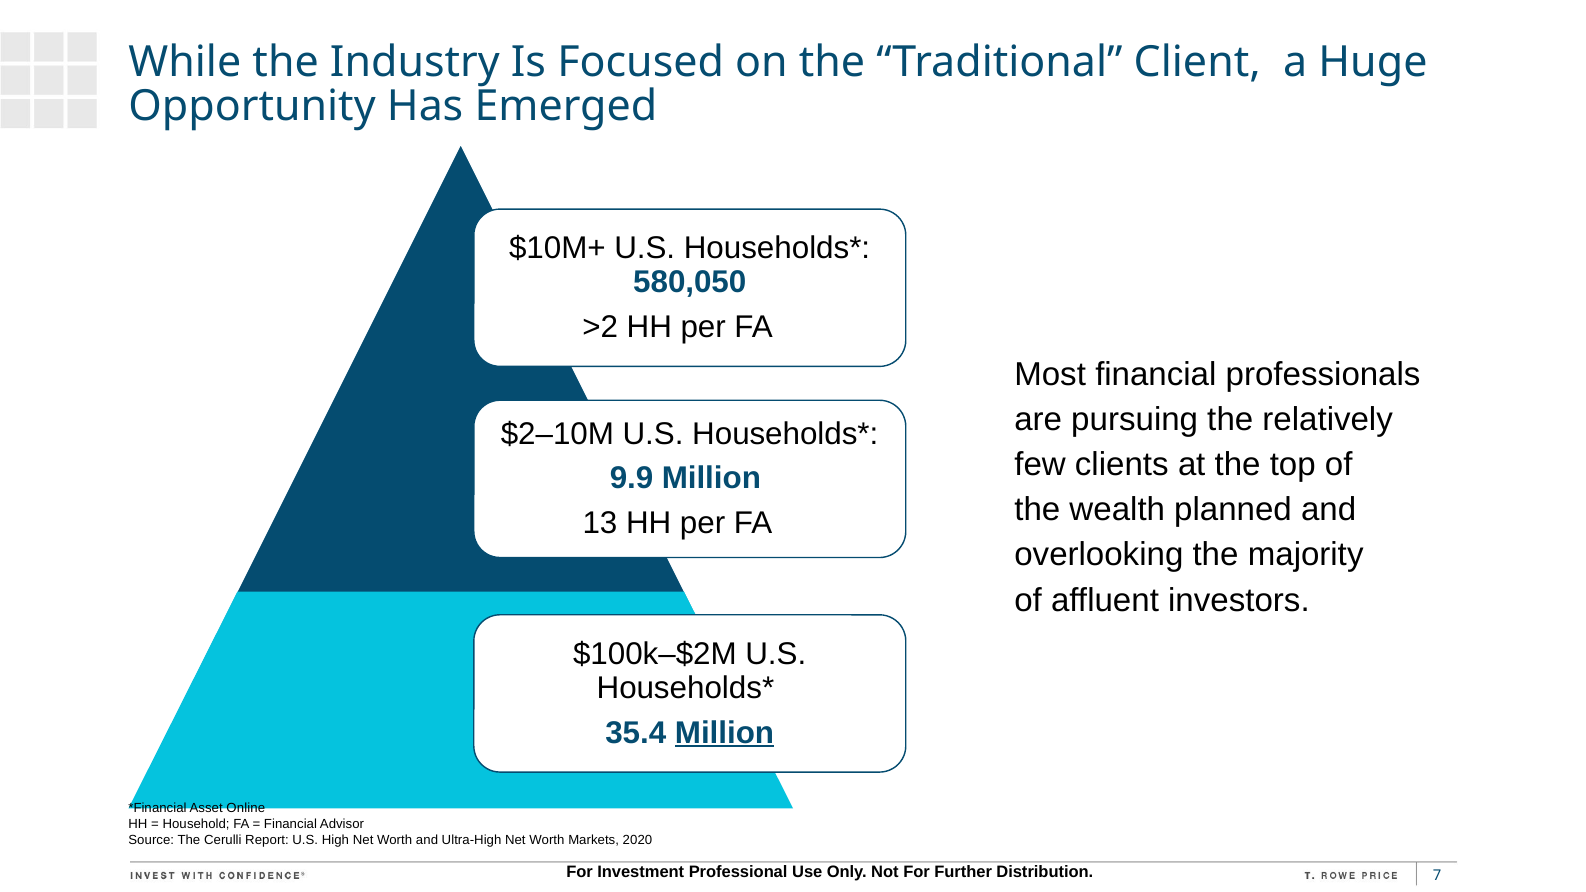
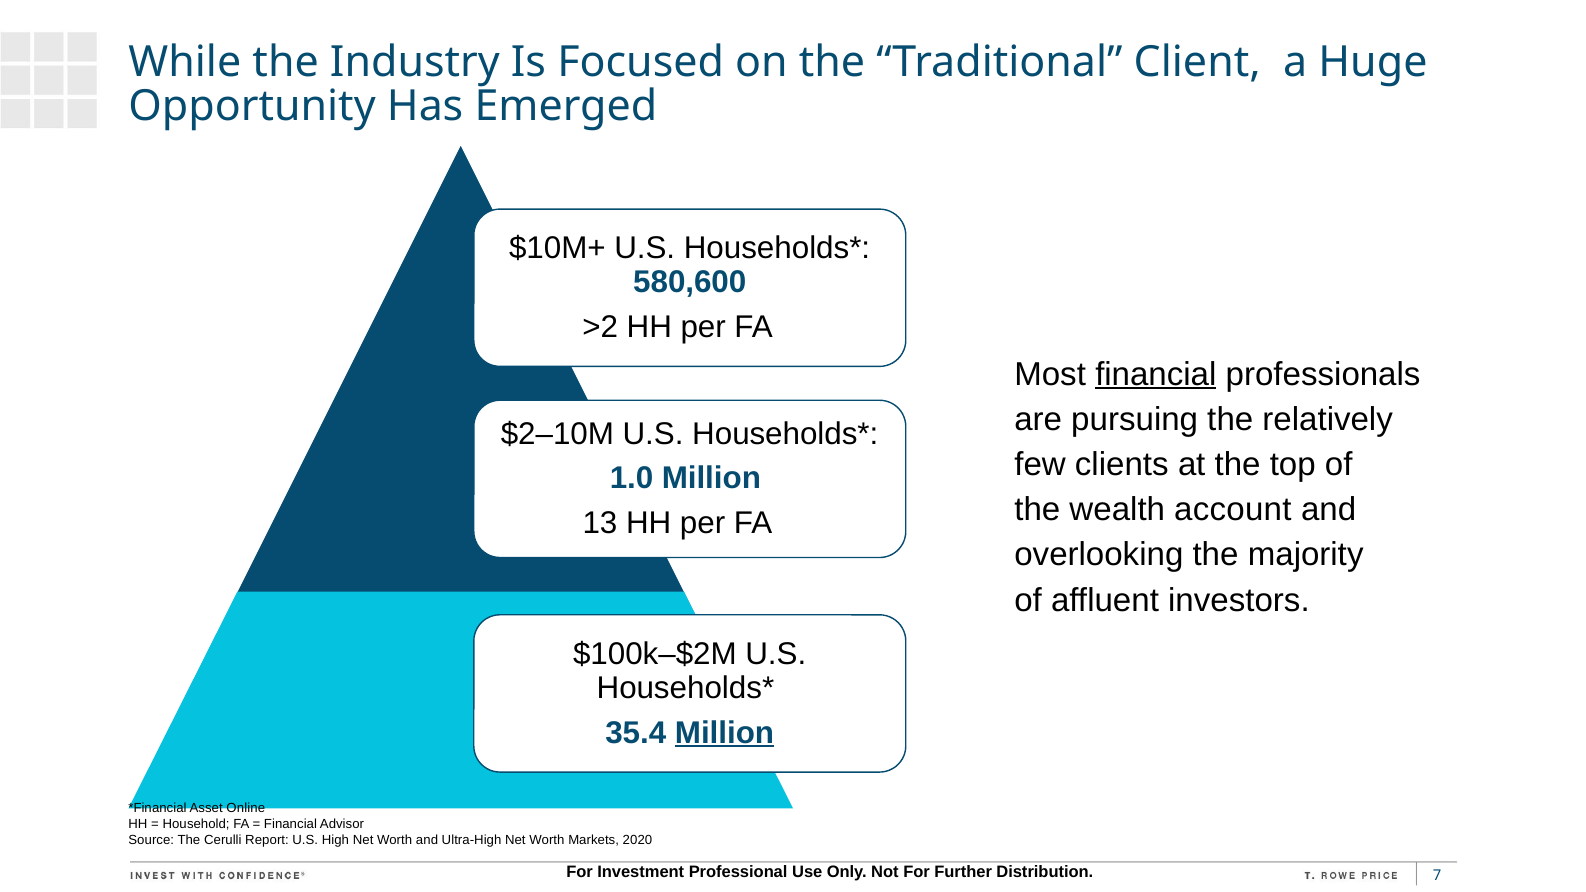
580,050: 580,050 -> 580,600
financial at (1156, 374) underline: none -> present
9.9: 9.9 -> 1.0
planned: planned -> account
